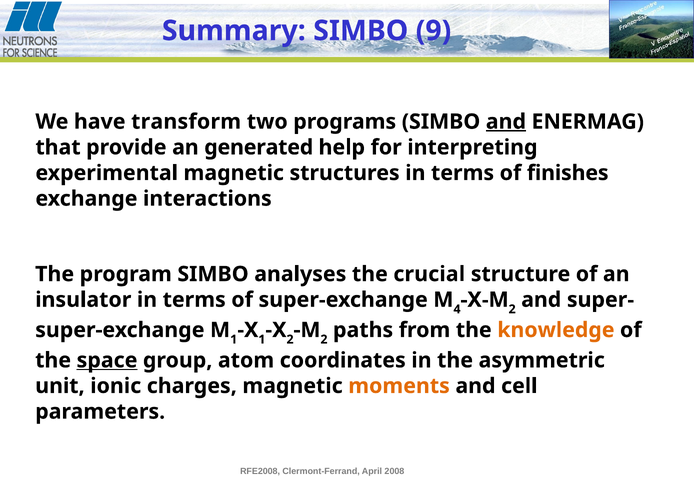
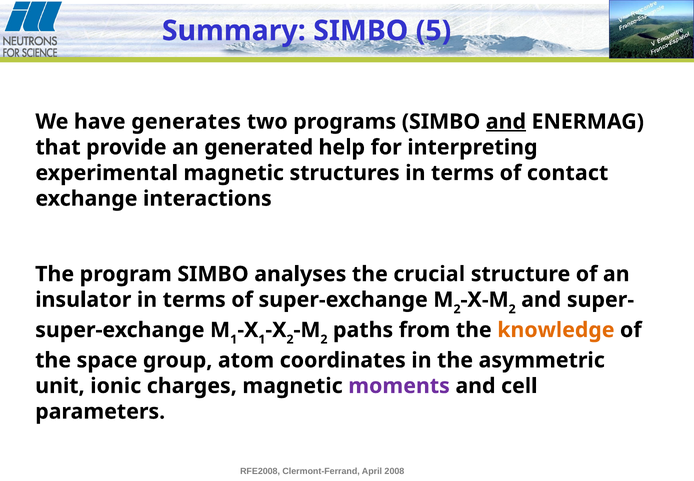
9: 9 -> 5
transform: transform -> generates
finishes: finishes -> contact
4 at (457, 309): 4 -> 2
space underline: present -> none
moments colour: orange -> purple
